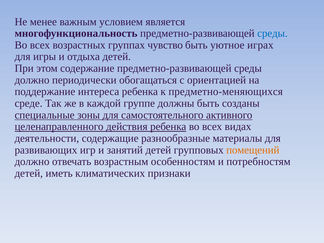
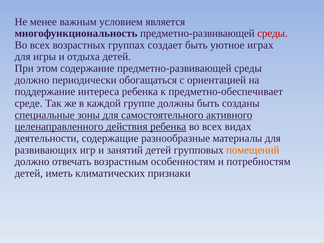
среды at (272, 33) colour: blue -> red
чувство: чувство -> создает
предметно-меняющихся: предметно-меняющихся -> предметно-обеспечивает
